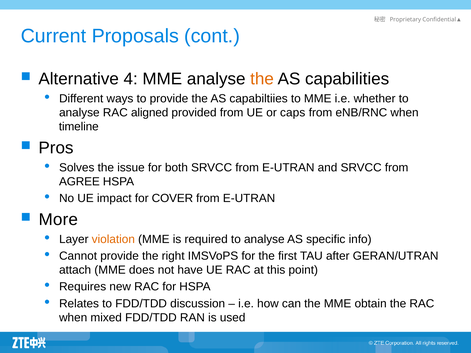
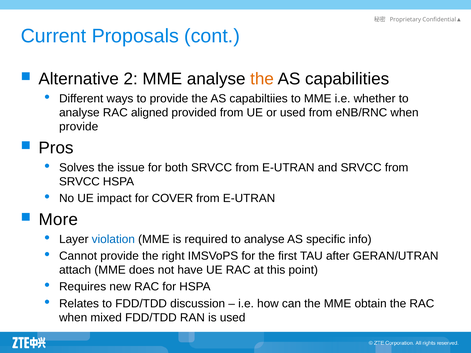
4: 4 -> 2
or caps: caps -> used
timeline at (79, 127): timeline -> provide
AGREE at (79, 182): AGREE -> SRVCC
violation colour: orange -> blue
